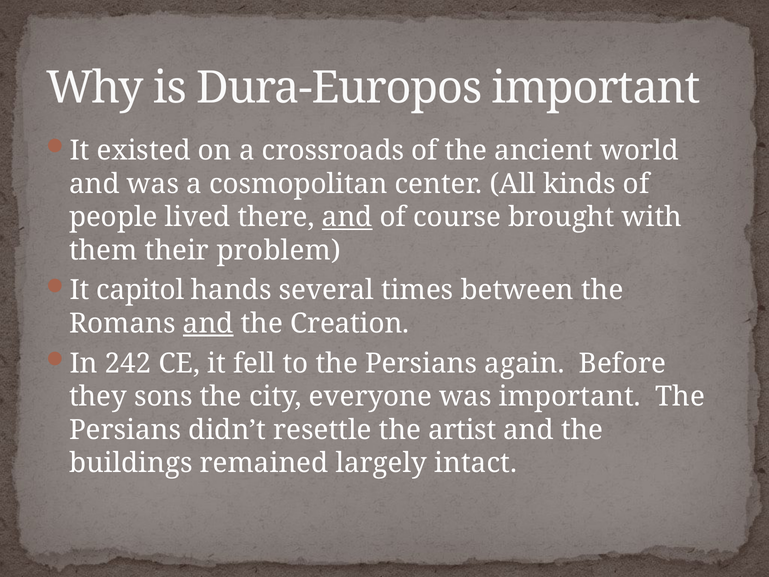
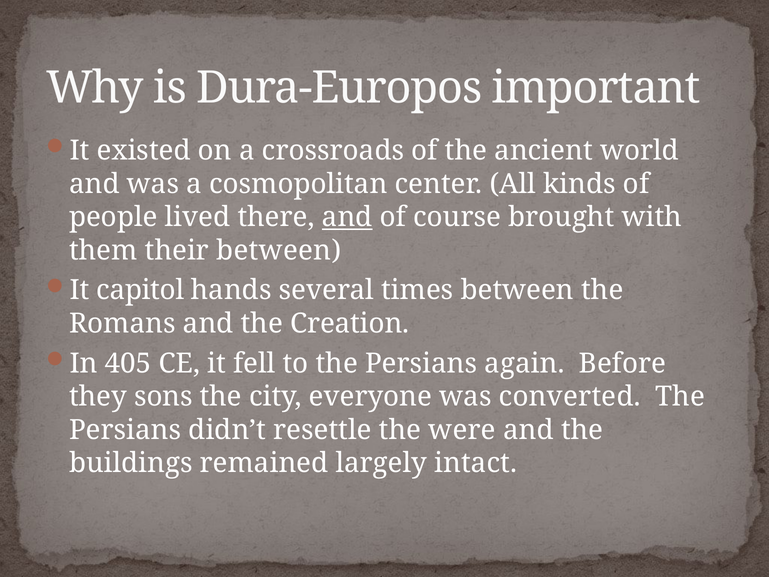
their problem: problem -> between
and at (208, 323) underline: present -> none
242: 242 -> 405
was important: important -> converted
artist: artist -> were
